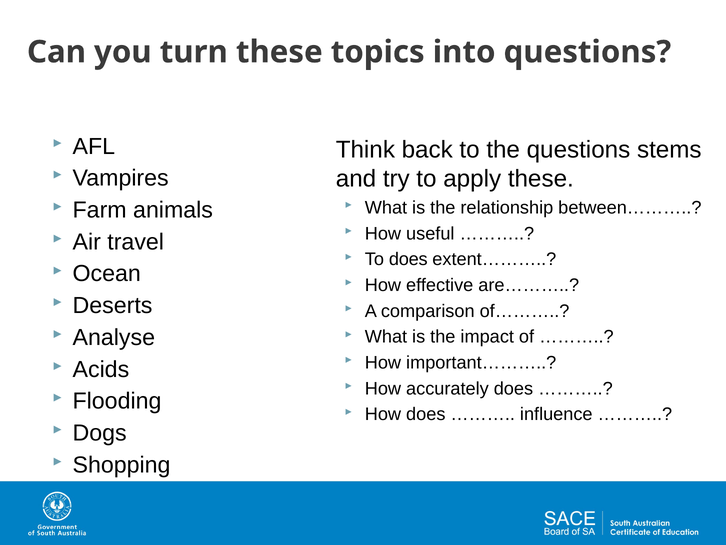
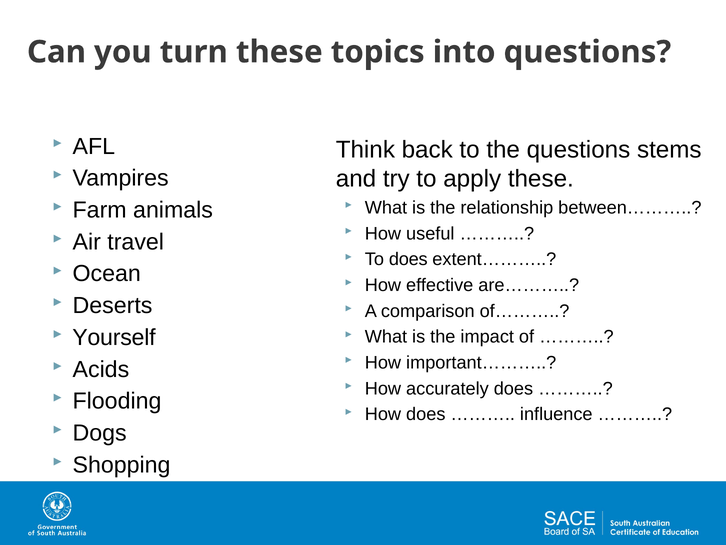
Analyse: Analyse -> Yourself
